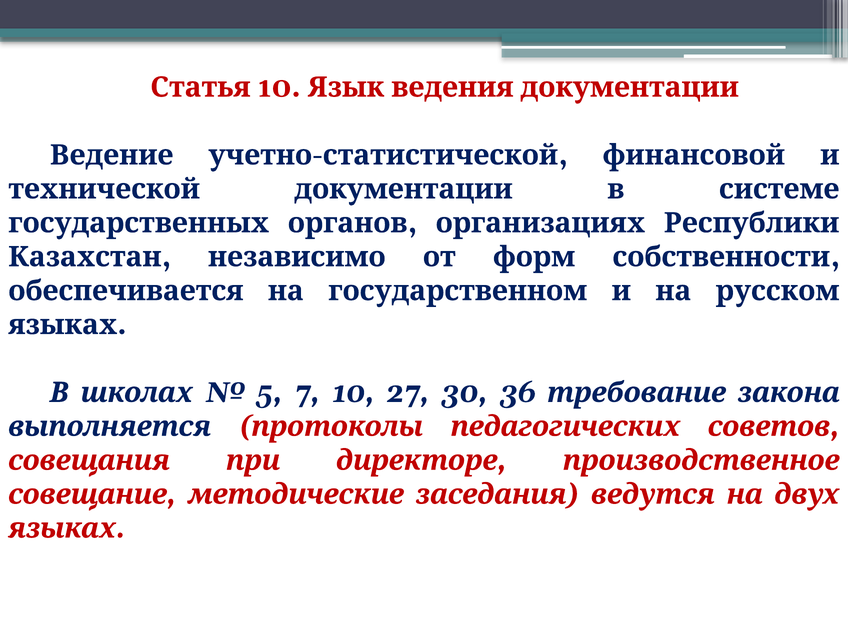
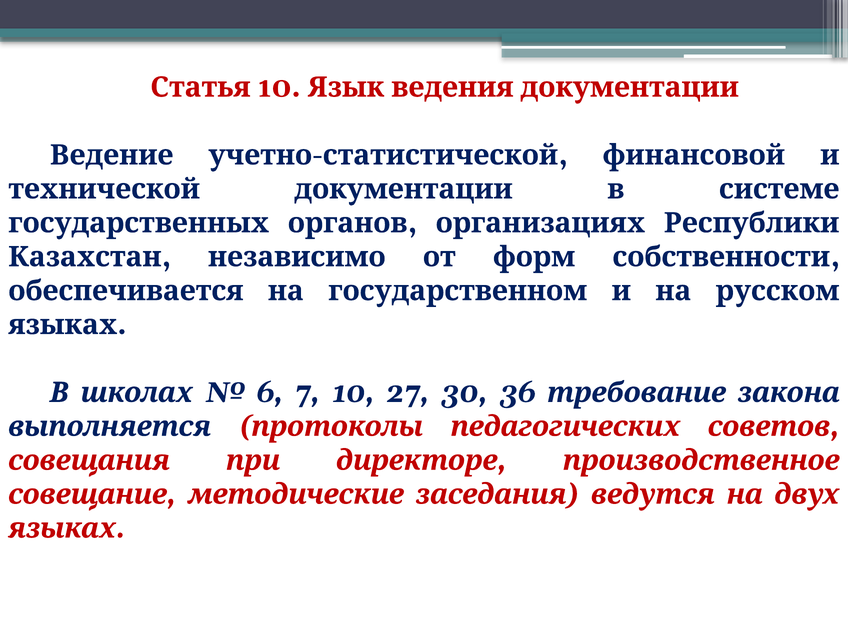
5: 5 -> 6
